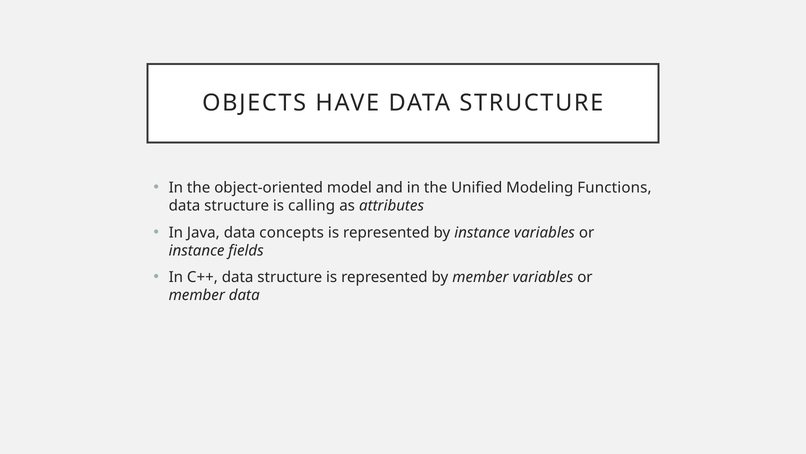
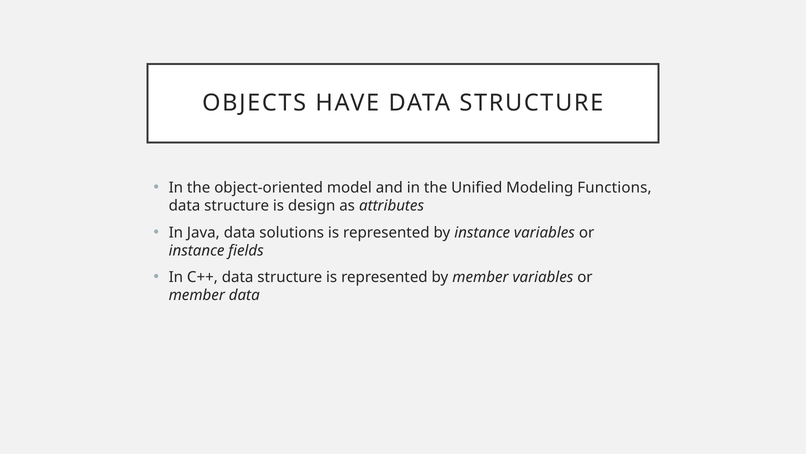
calling: calling -> design
concepts: concepts -> solutions
